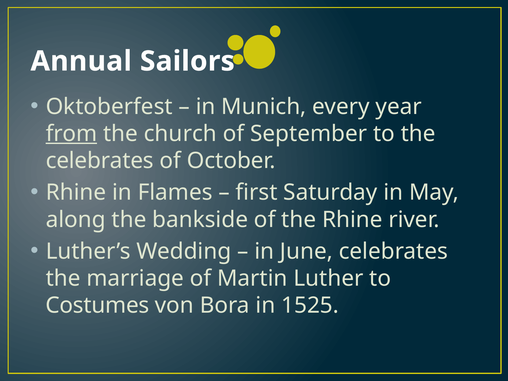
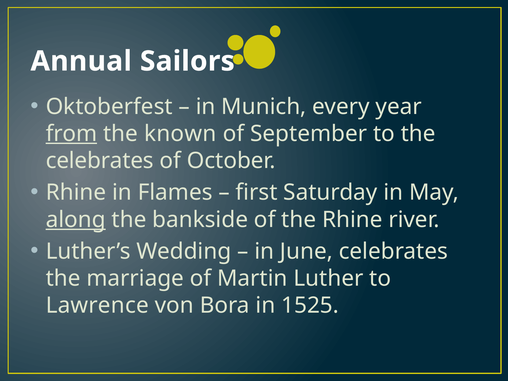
church: church -> known
along underline: none -> present
Costumes: Costumes -> Lawrence
